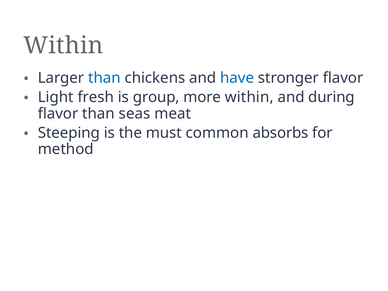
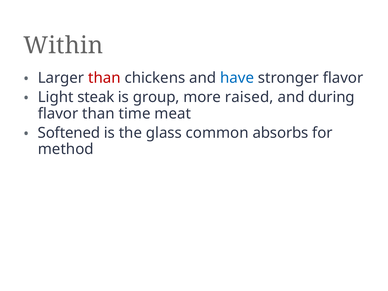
than at (104, 78) colour: blue -> red
fresh: fresh -> steak
more within: within -> raised
seas: seas -> time
Steeping: Steeping -> Softened
must: must -> glass
